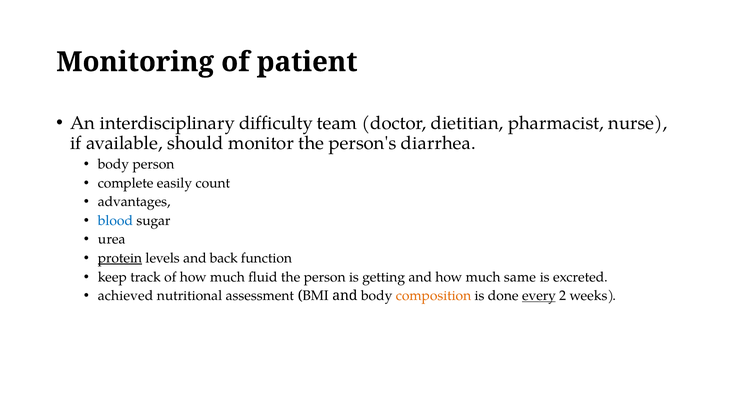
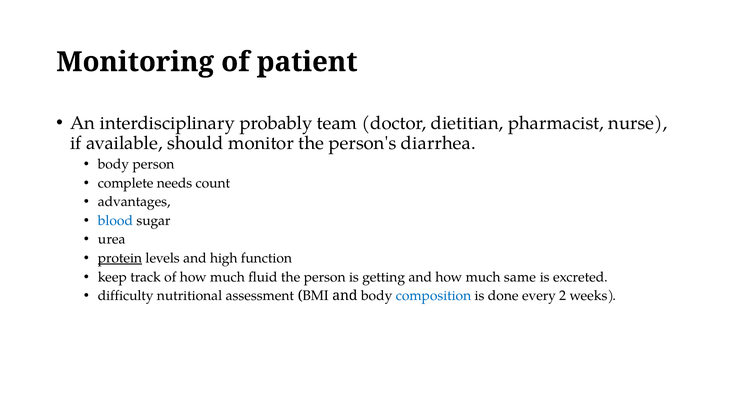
difficulty: difficulty -> probably
easily: easily -> needs
back: back -> high
achieved: achieved -> difficulty
composition colour: orange -> blue
every underline: present -> none
